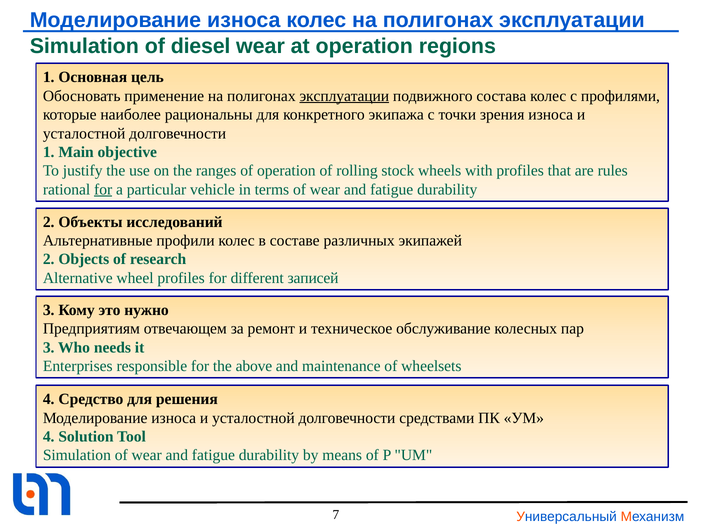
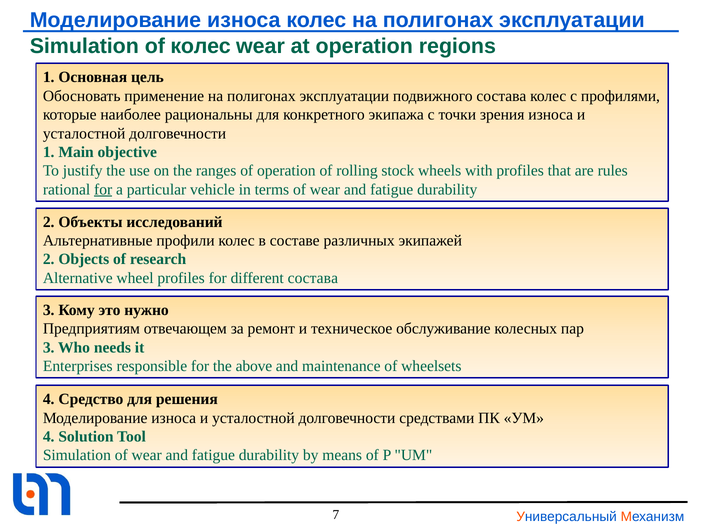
of diesel: diesel -> колес
эксплуатации at (344, 96) underline: present -> none
different записей: записей -> состава
